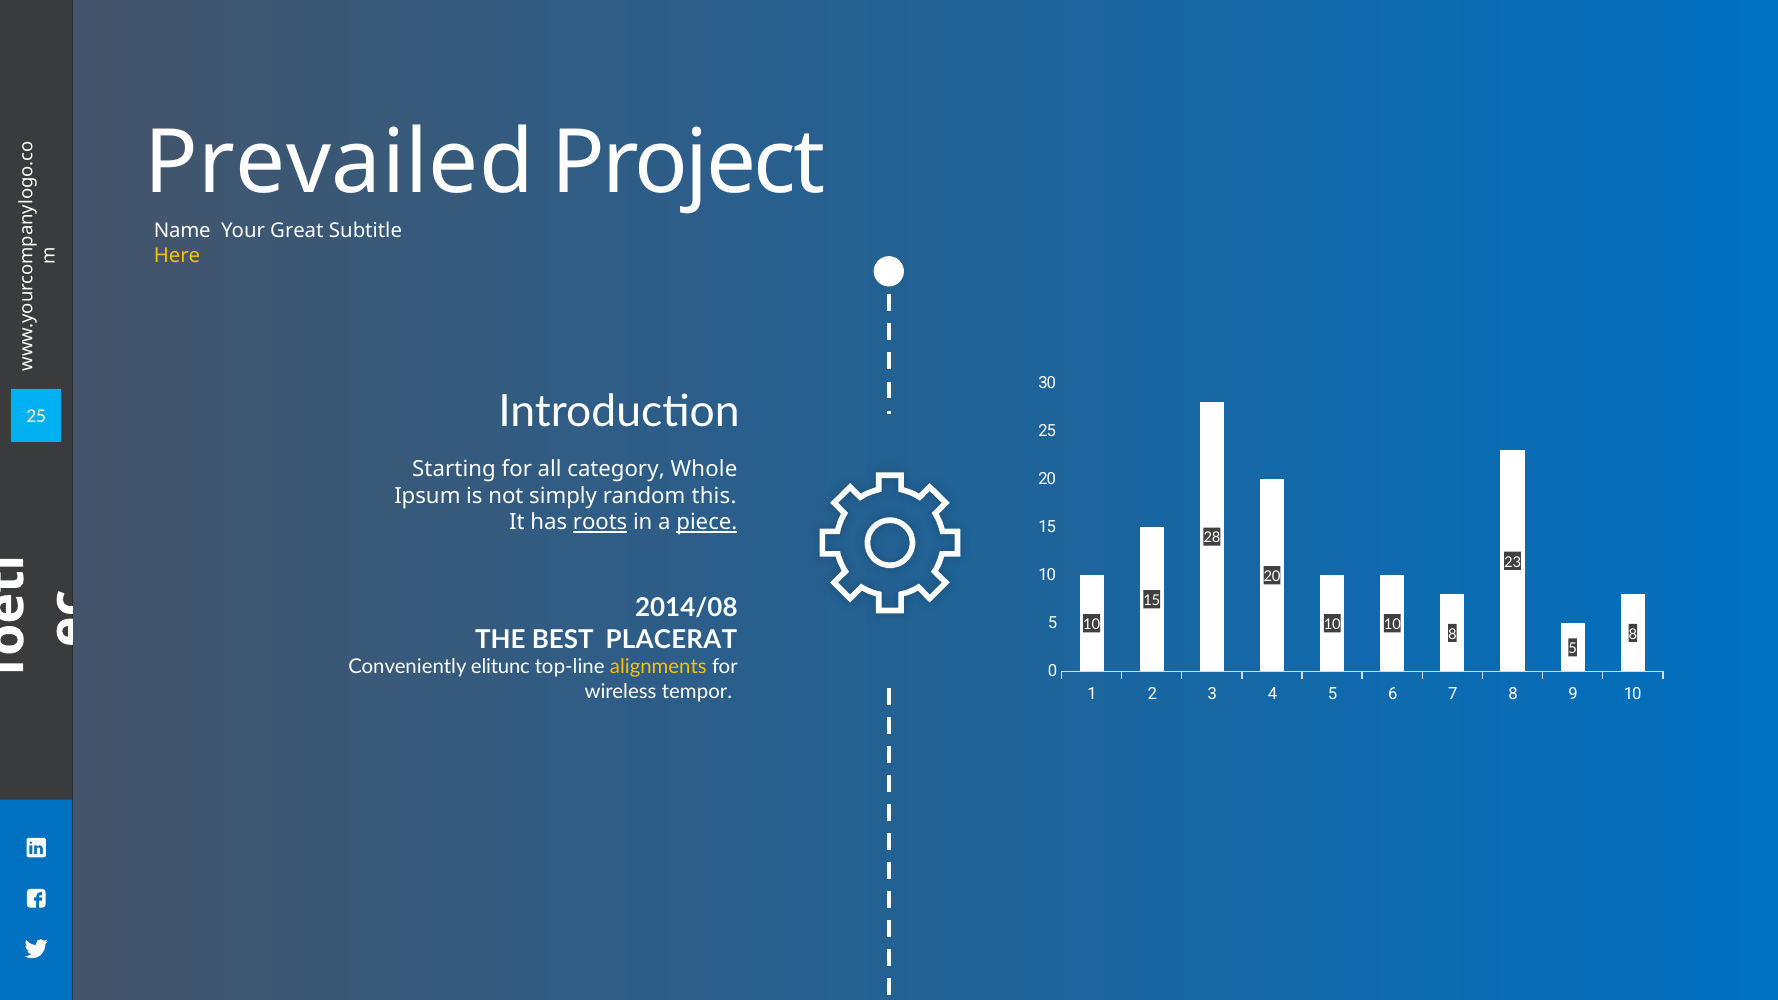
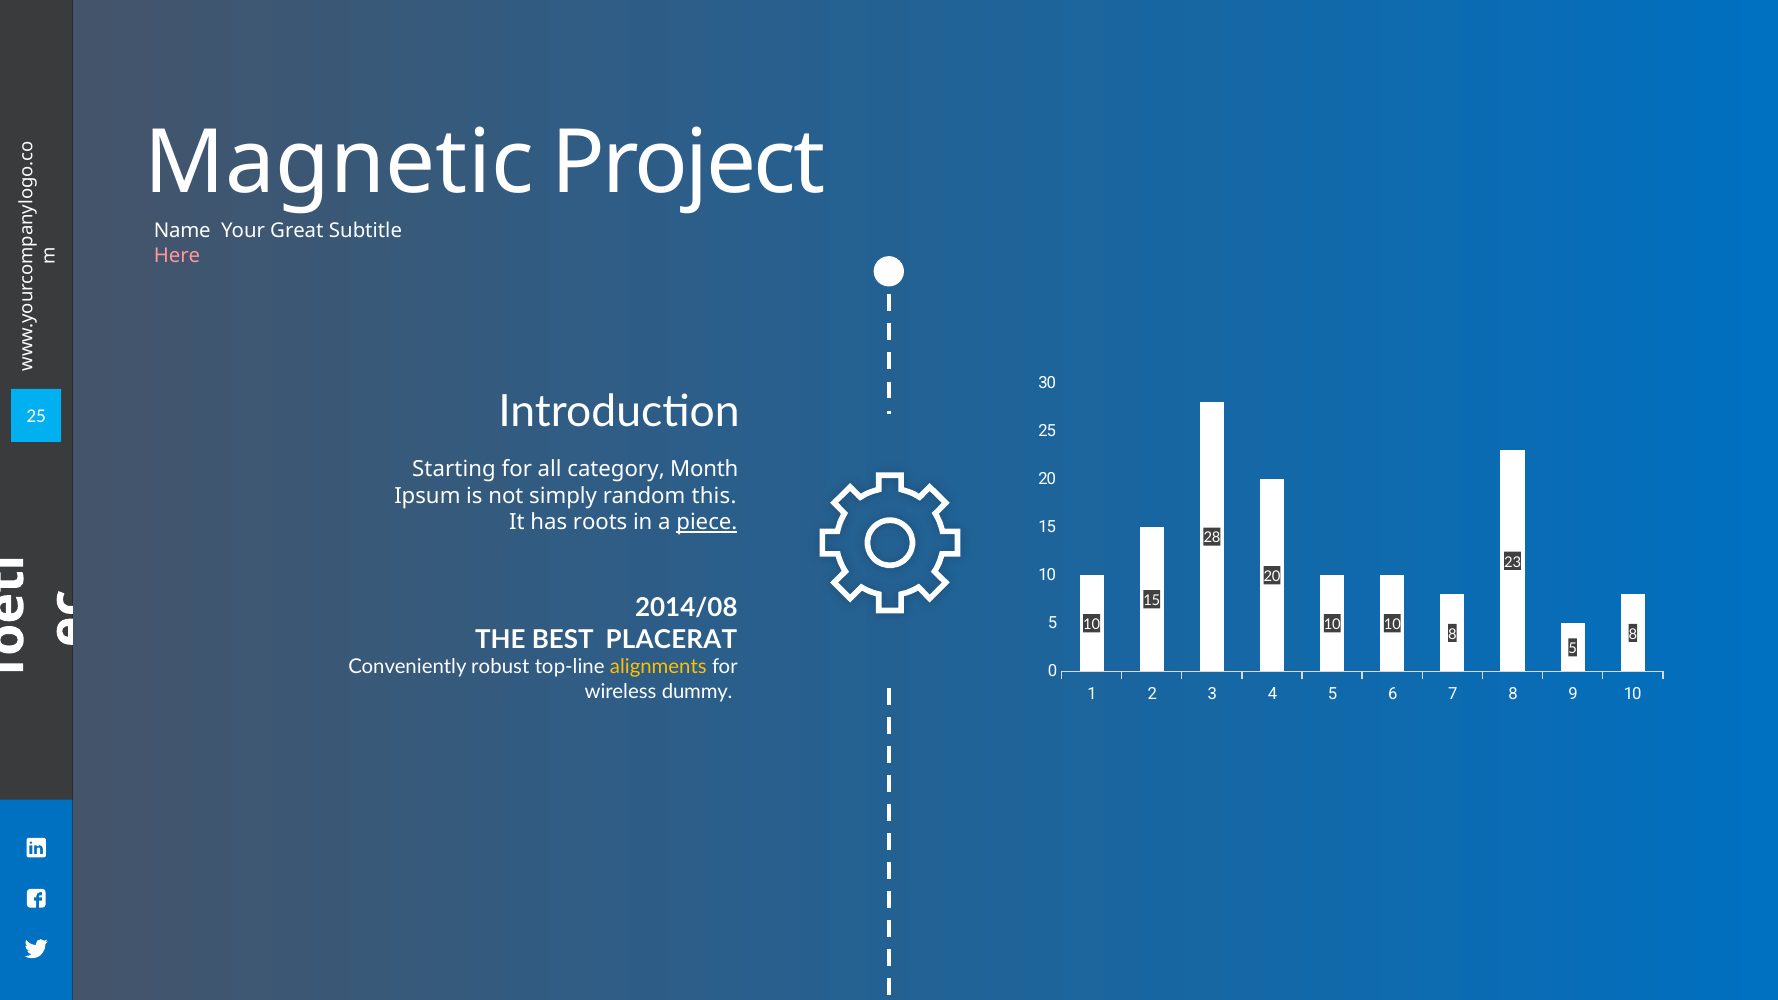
Prevailed: Prevailed -> Magnetic
Here colour: yellow -> pink
Whole: Whole -> Month
roots underline: present -> none
elitunc: elitunc -> robust
tempor: tempor -> dummy
